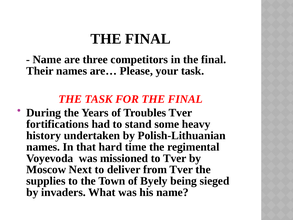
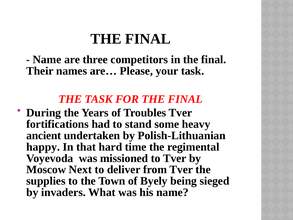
history: history -> ancient
names at (43, 147): names -> happy
